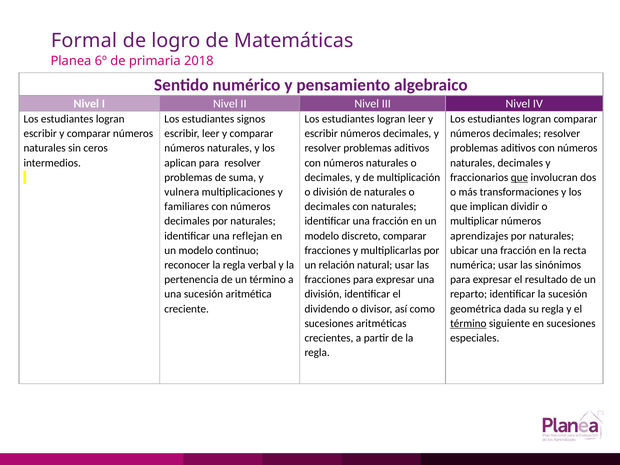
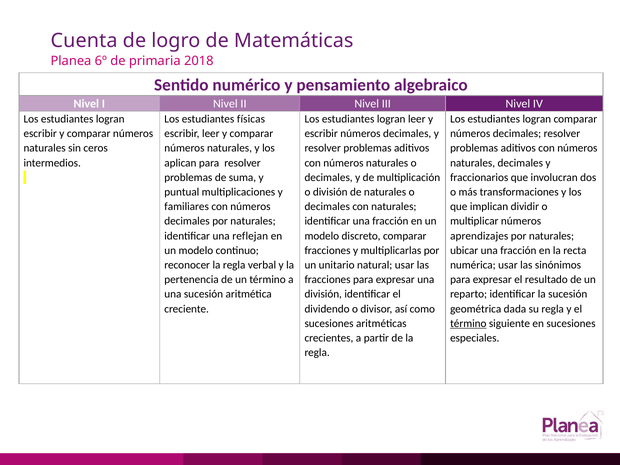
Formal: Formal -> Cuenta
signos: signos -> físicas
que at (519, 177) underline: present -> none
vulnera: vulnera -> puntual
relación: relación -> unitario
